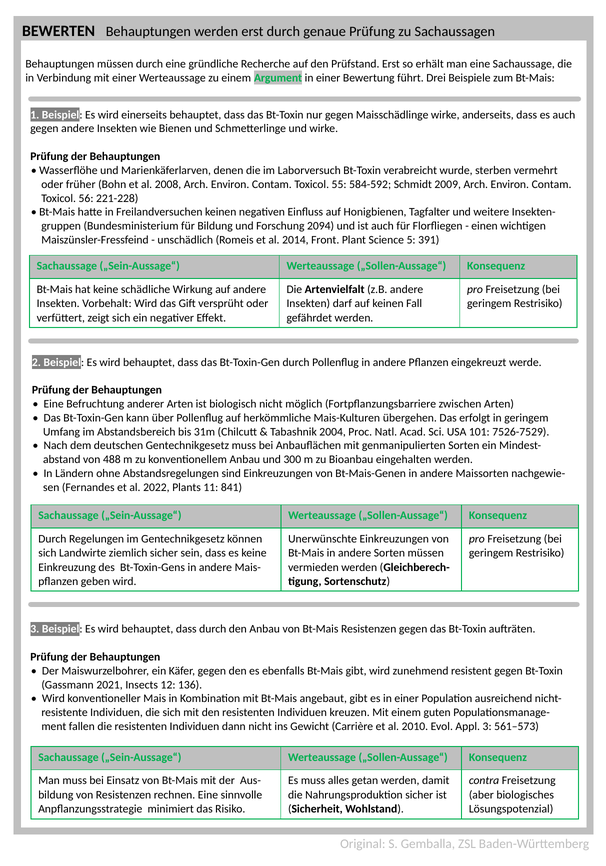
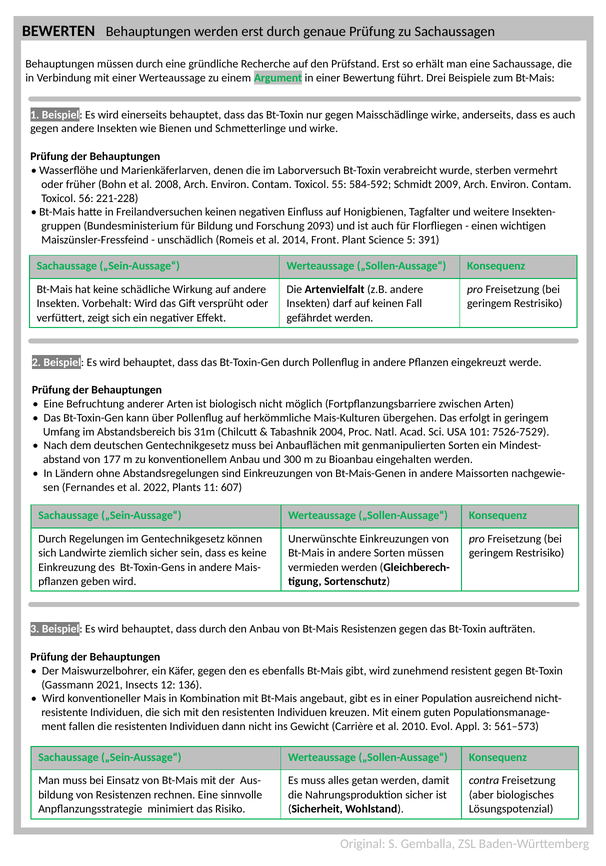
2094: 2094 -> 2093
488: 488 -> 177
841: 841 -> 607
